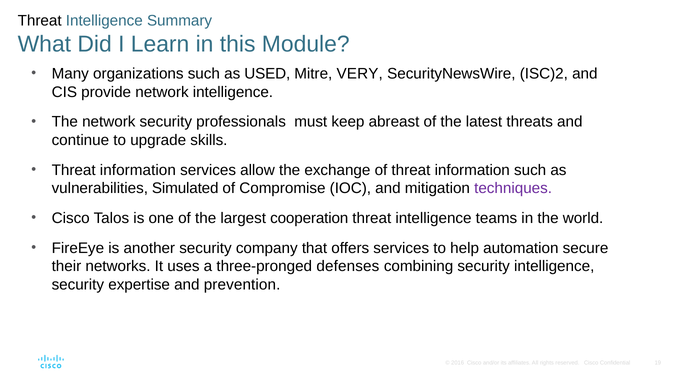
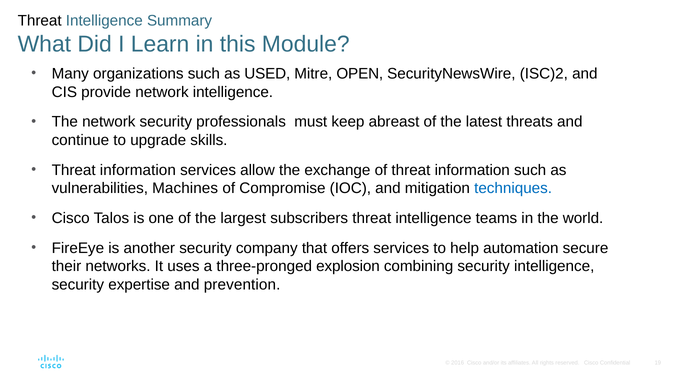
VERY: VERY -> OPEN
Simulated: Simulated -> Machines
techniques colour: purple -> blue
cooperation: cooperation -> subscribers
defenses: defenses -> explosion
